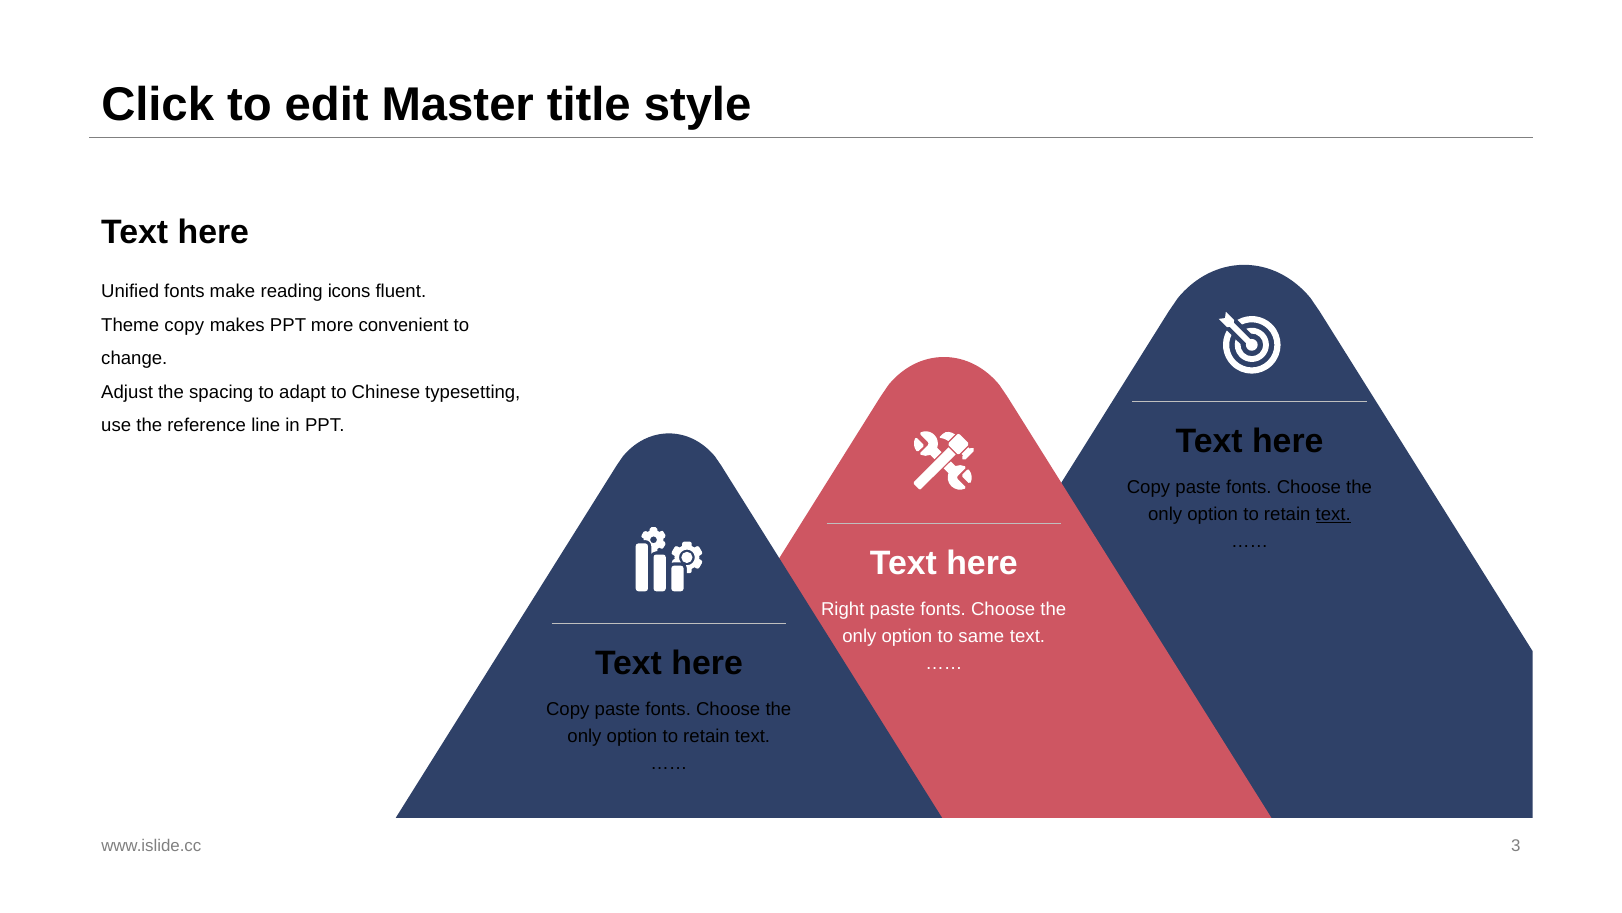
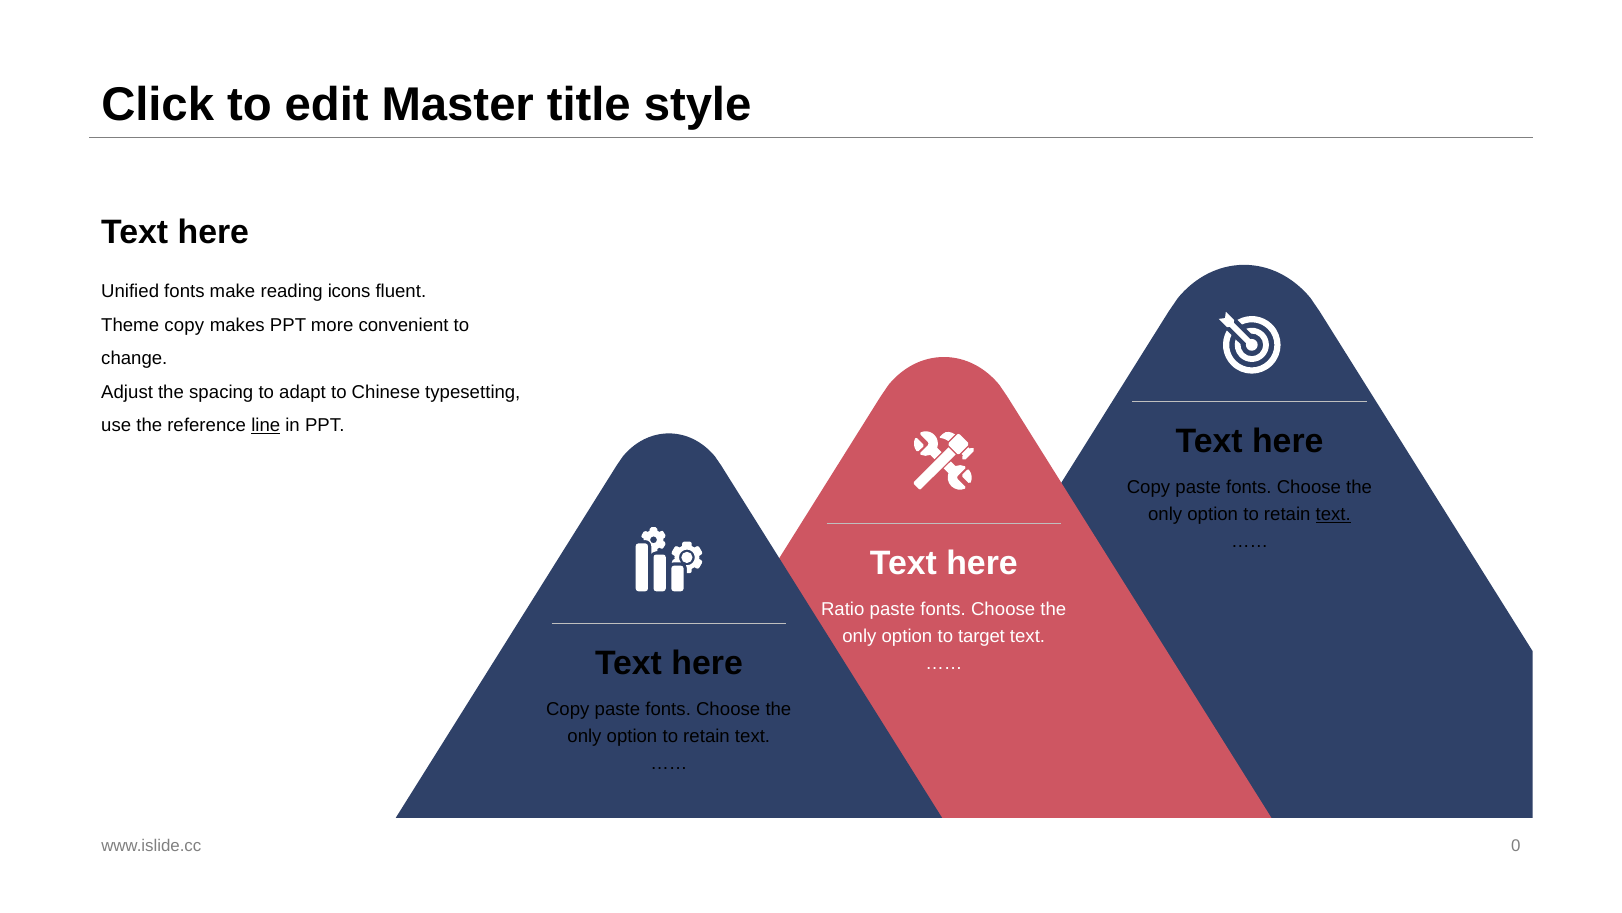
line underline: none -> present
Right: Right -> Ratio
same: same -> target
3: 3 -> 0
